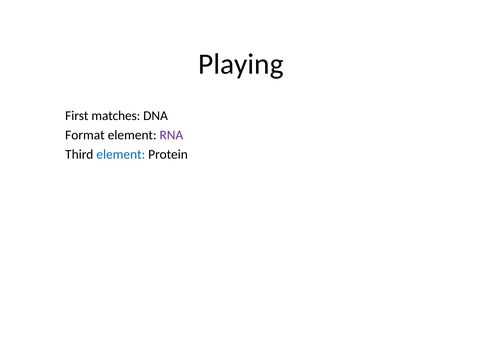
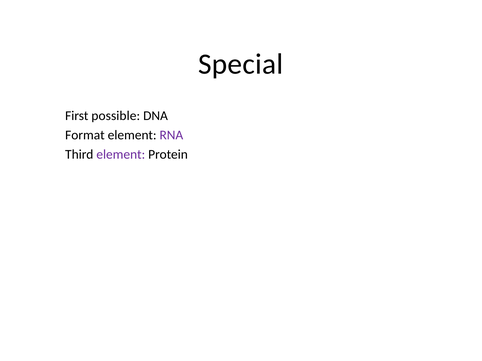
Playing: Playing -> Special
matches: matches -> possible
element at (121, 155) colour: blue -> purple
